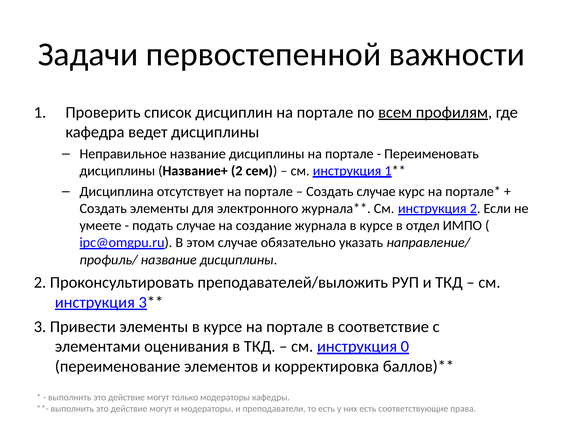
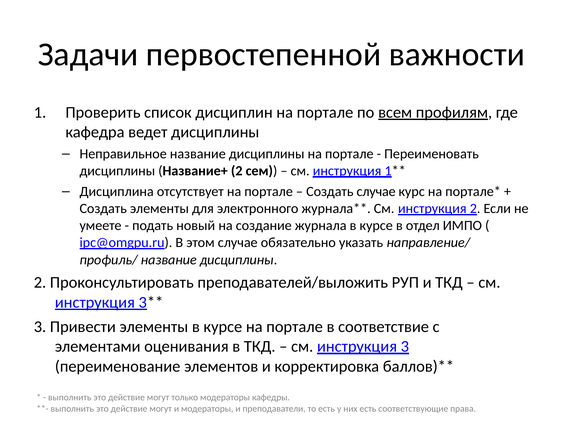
подать случае: случае -> новый
инструкция 0: 0 -> 3
